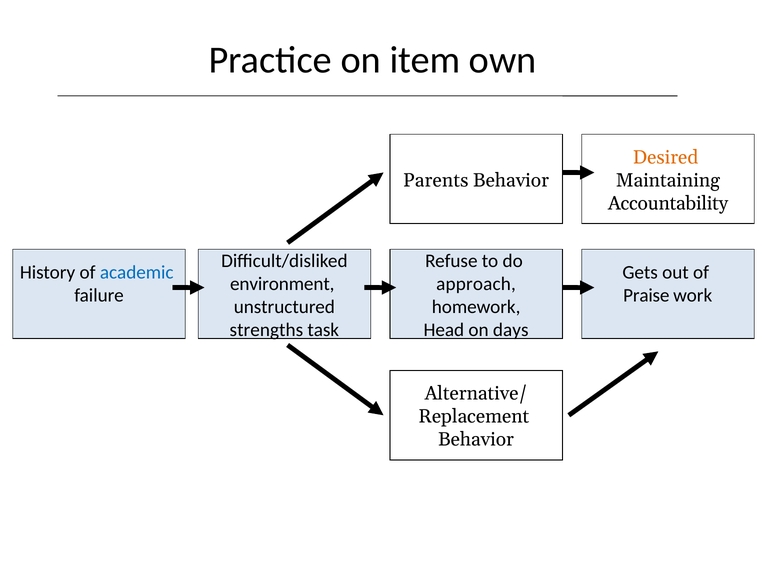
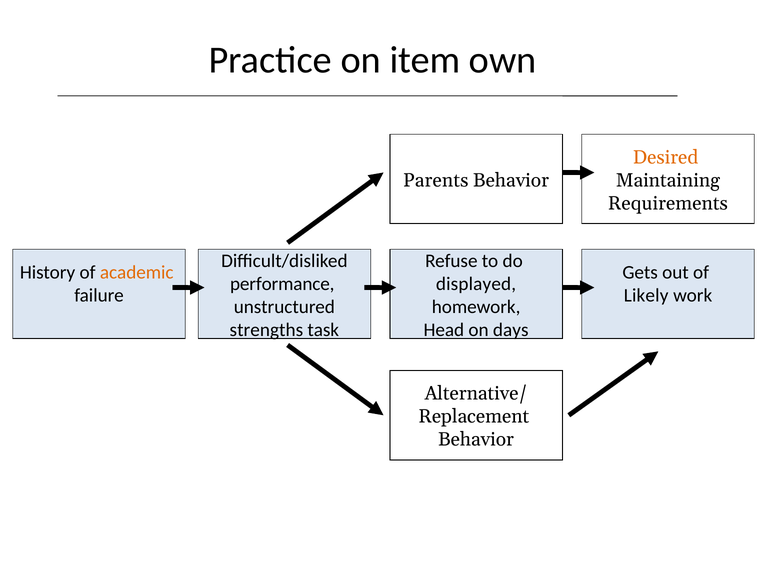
Accountability: Accountability -> Requirements
academic colour: blue -> orange
environment: environment -> performance
approach: approach -> displayed
Praise: Praise -> Likely
